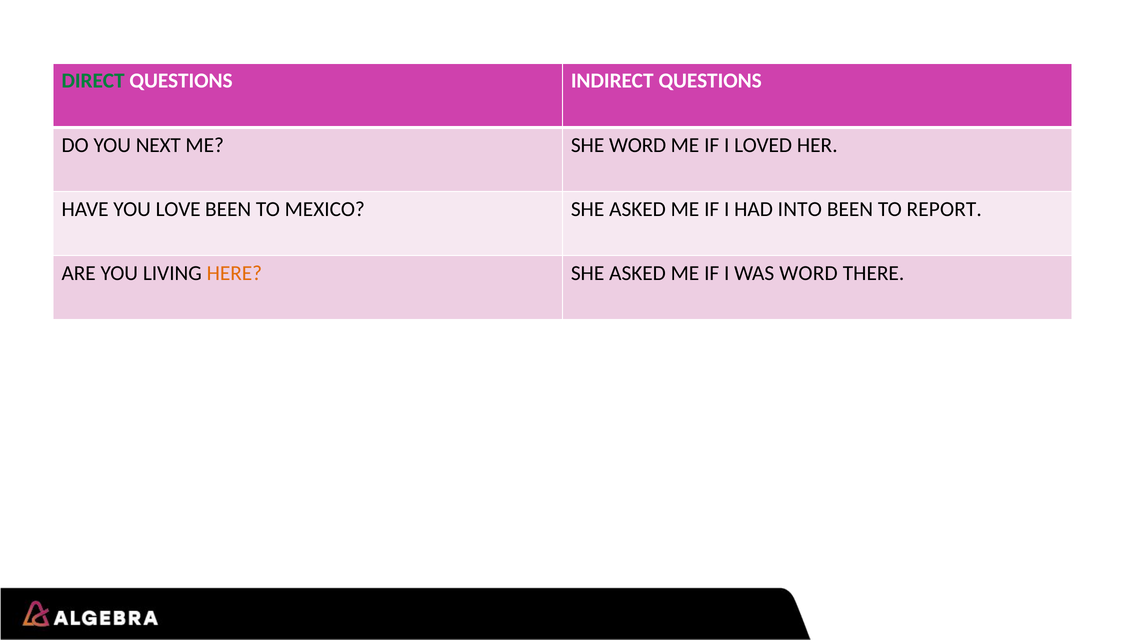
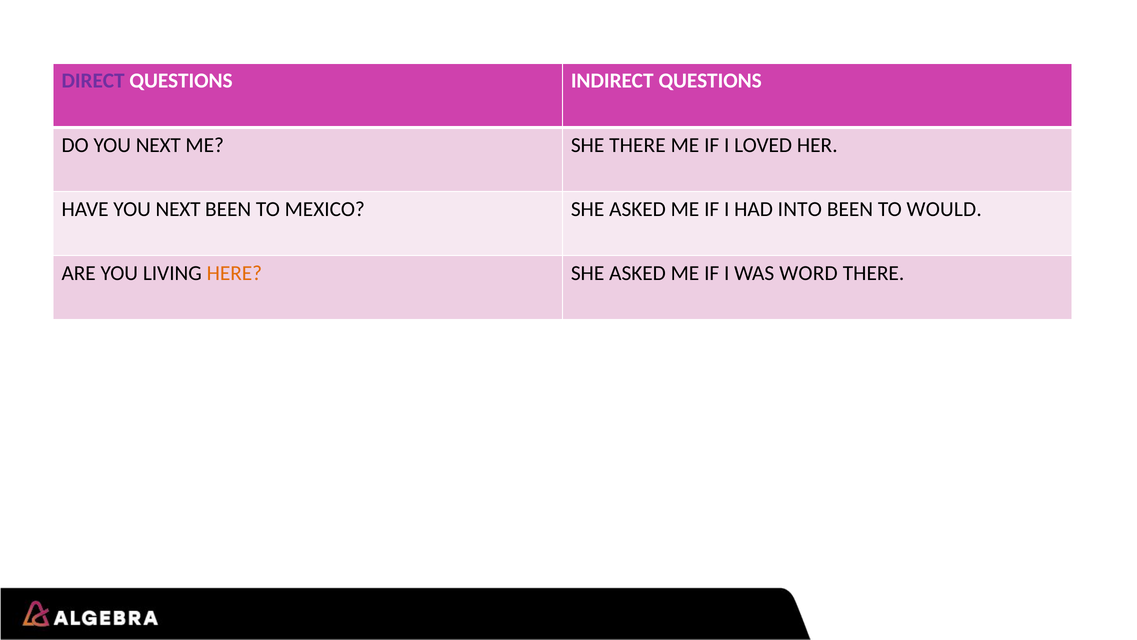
DIRECT colour: green -> purple
SHE WORD: WORD -> THERE
HAVE YOU LOVE: LOVE -> NEXT
REPORT: REPORT -> WOULD
